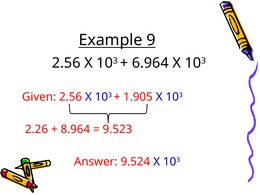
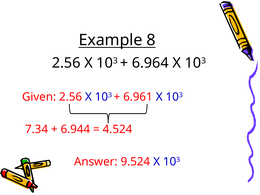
9: 9 -> 8
1.905: 1.905 -> 6.961
2.26: 2.26 -> 7.34
8.964: 8.964 -> 6.944
9.523: 9.523 -> 4.524
